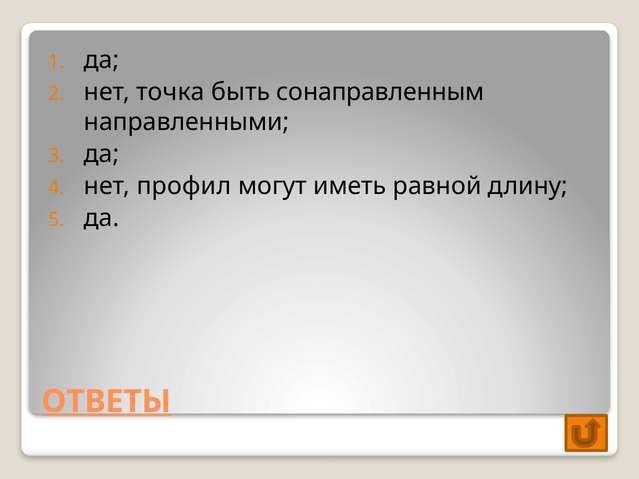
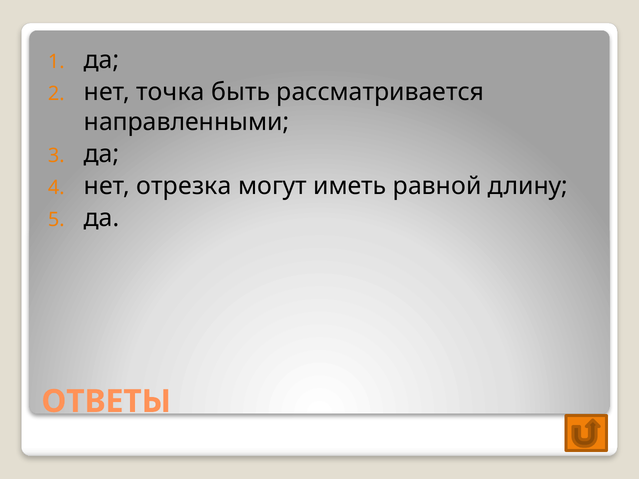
сонаправленным: сонаправленным -> рассматривается
профил: профил -> отрезка
ОТВЕТЫ underline: present -> none
